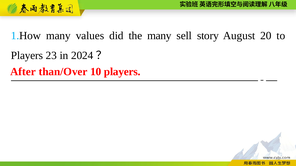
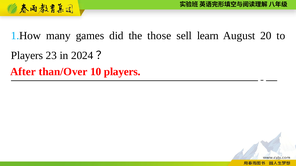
values: values -> games
the many: many -> those
story: story -> learn
